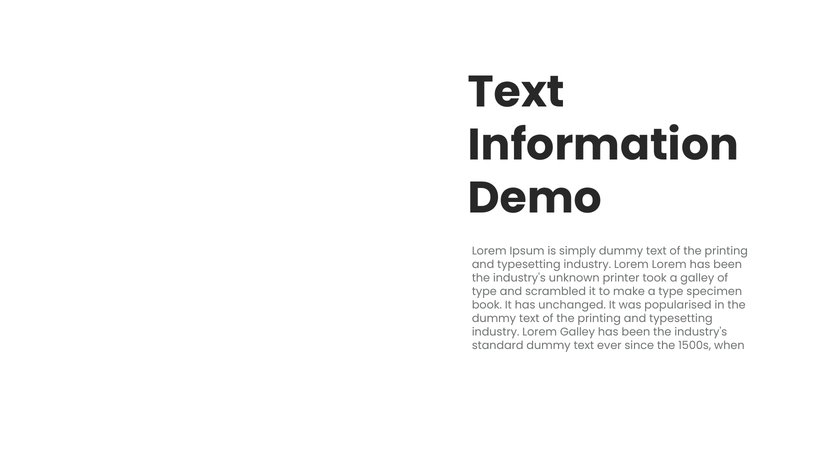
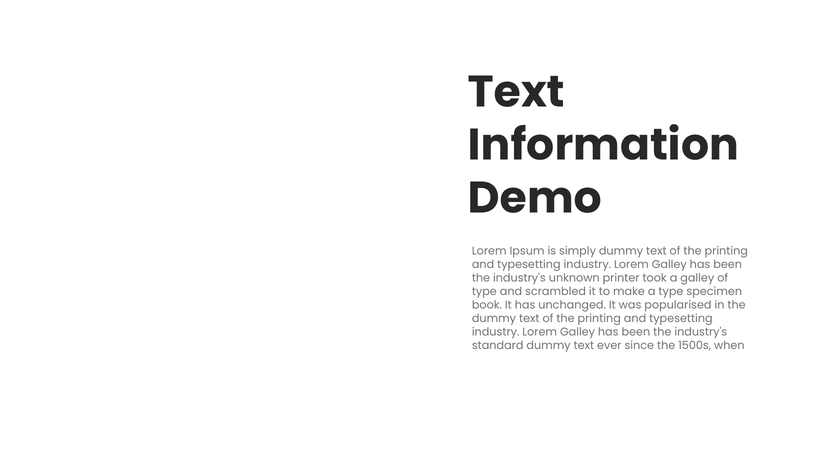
Lorem at (669, 264): Lorem -> Galley
